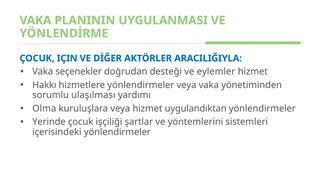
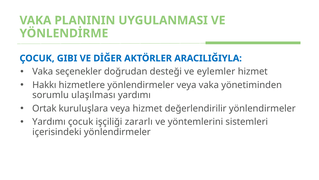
IÇIN: IÇIN -> GIBI
Olma: Olma -> Ortak
uygulandıktan: uygulandıktan -> değerlendirilir
Yerinde at (49, 122): Yerinde -> Yardımı
şartlar: şartlar -> zararlı
